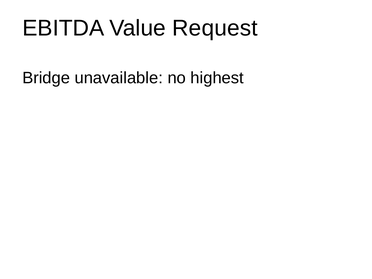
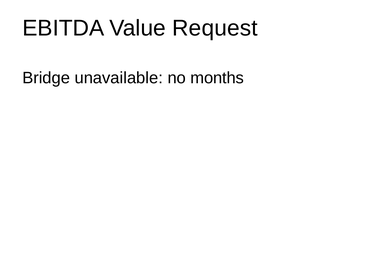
highest: highest -> months
